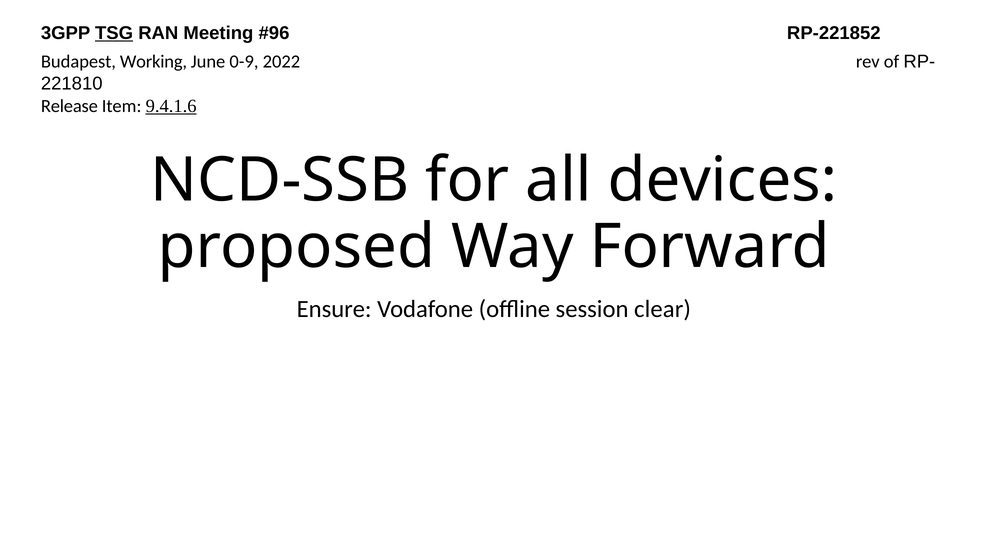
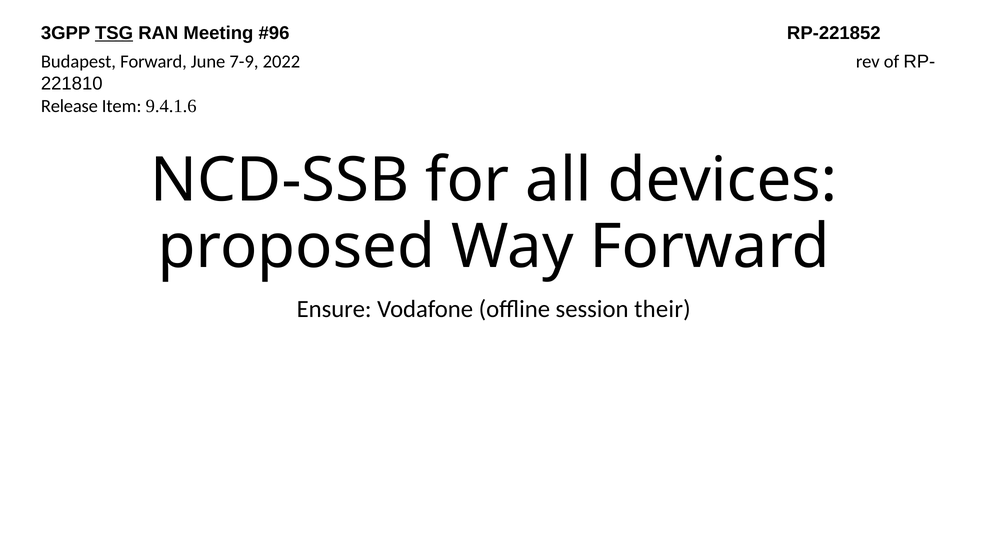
Budapest Working: Working -> Forward
0-9: 0-9 -> 7-9
9.4.1.6 underline: present -> none
clear: clear -> their
